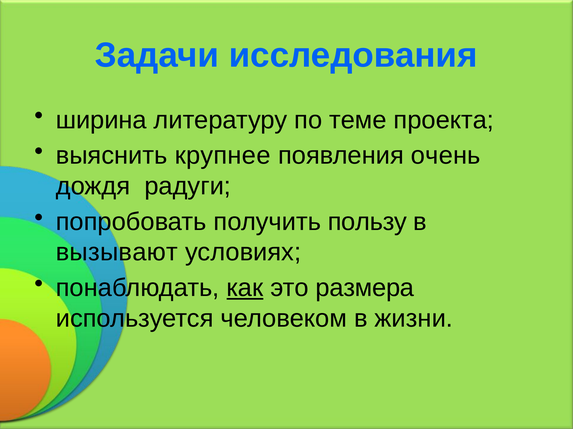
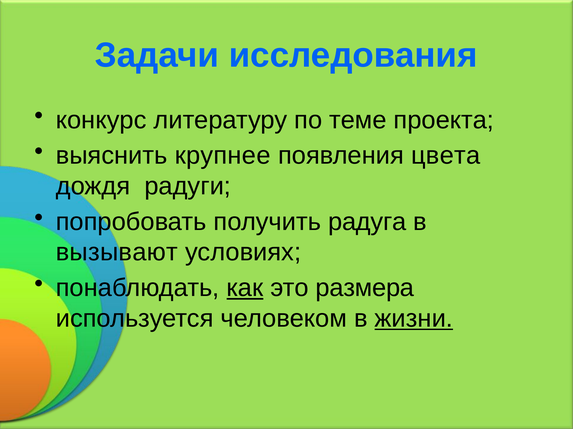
ширина: ширина -> конкурс
очень: очень -> цвета
пользу: пользу -> радуга
жизни underline: none -> present
